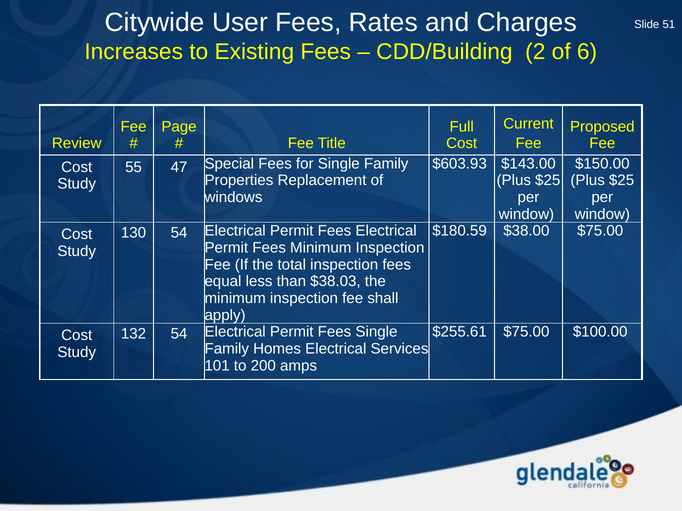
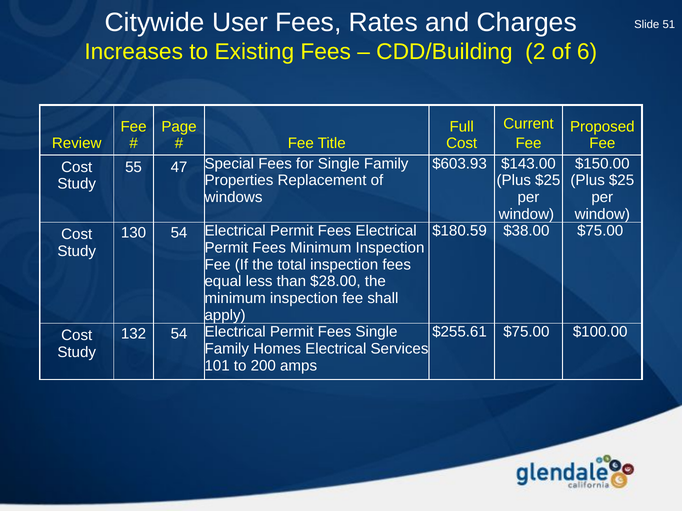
$38.03: $38.03 -> $28.00
